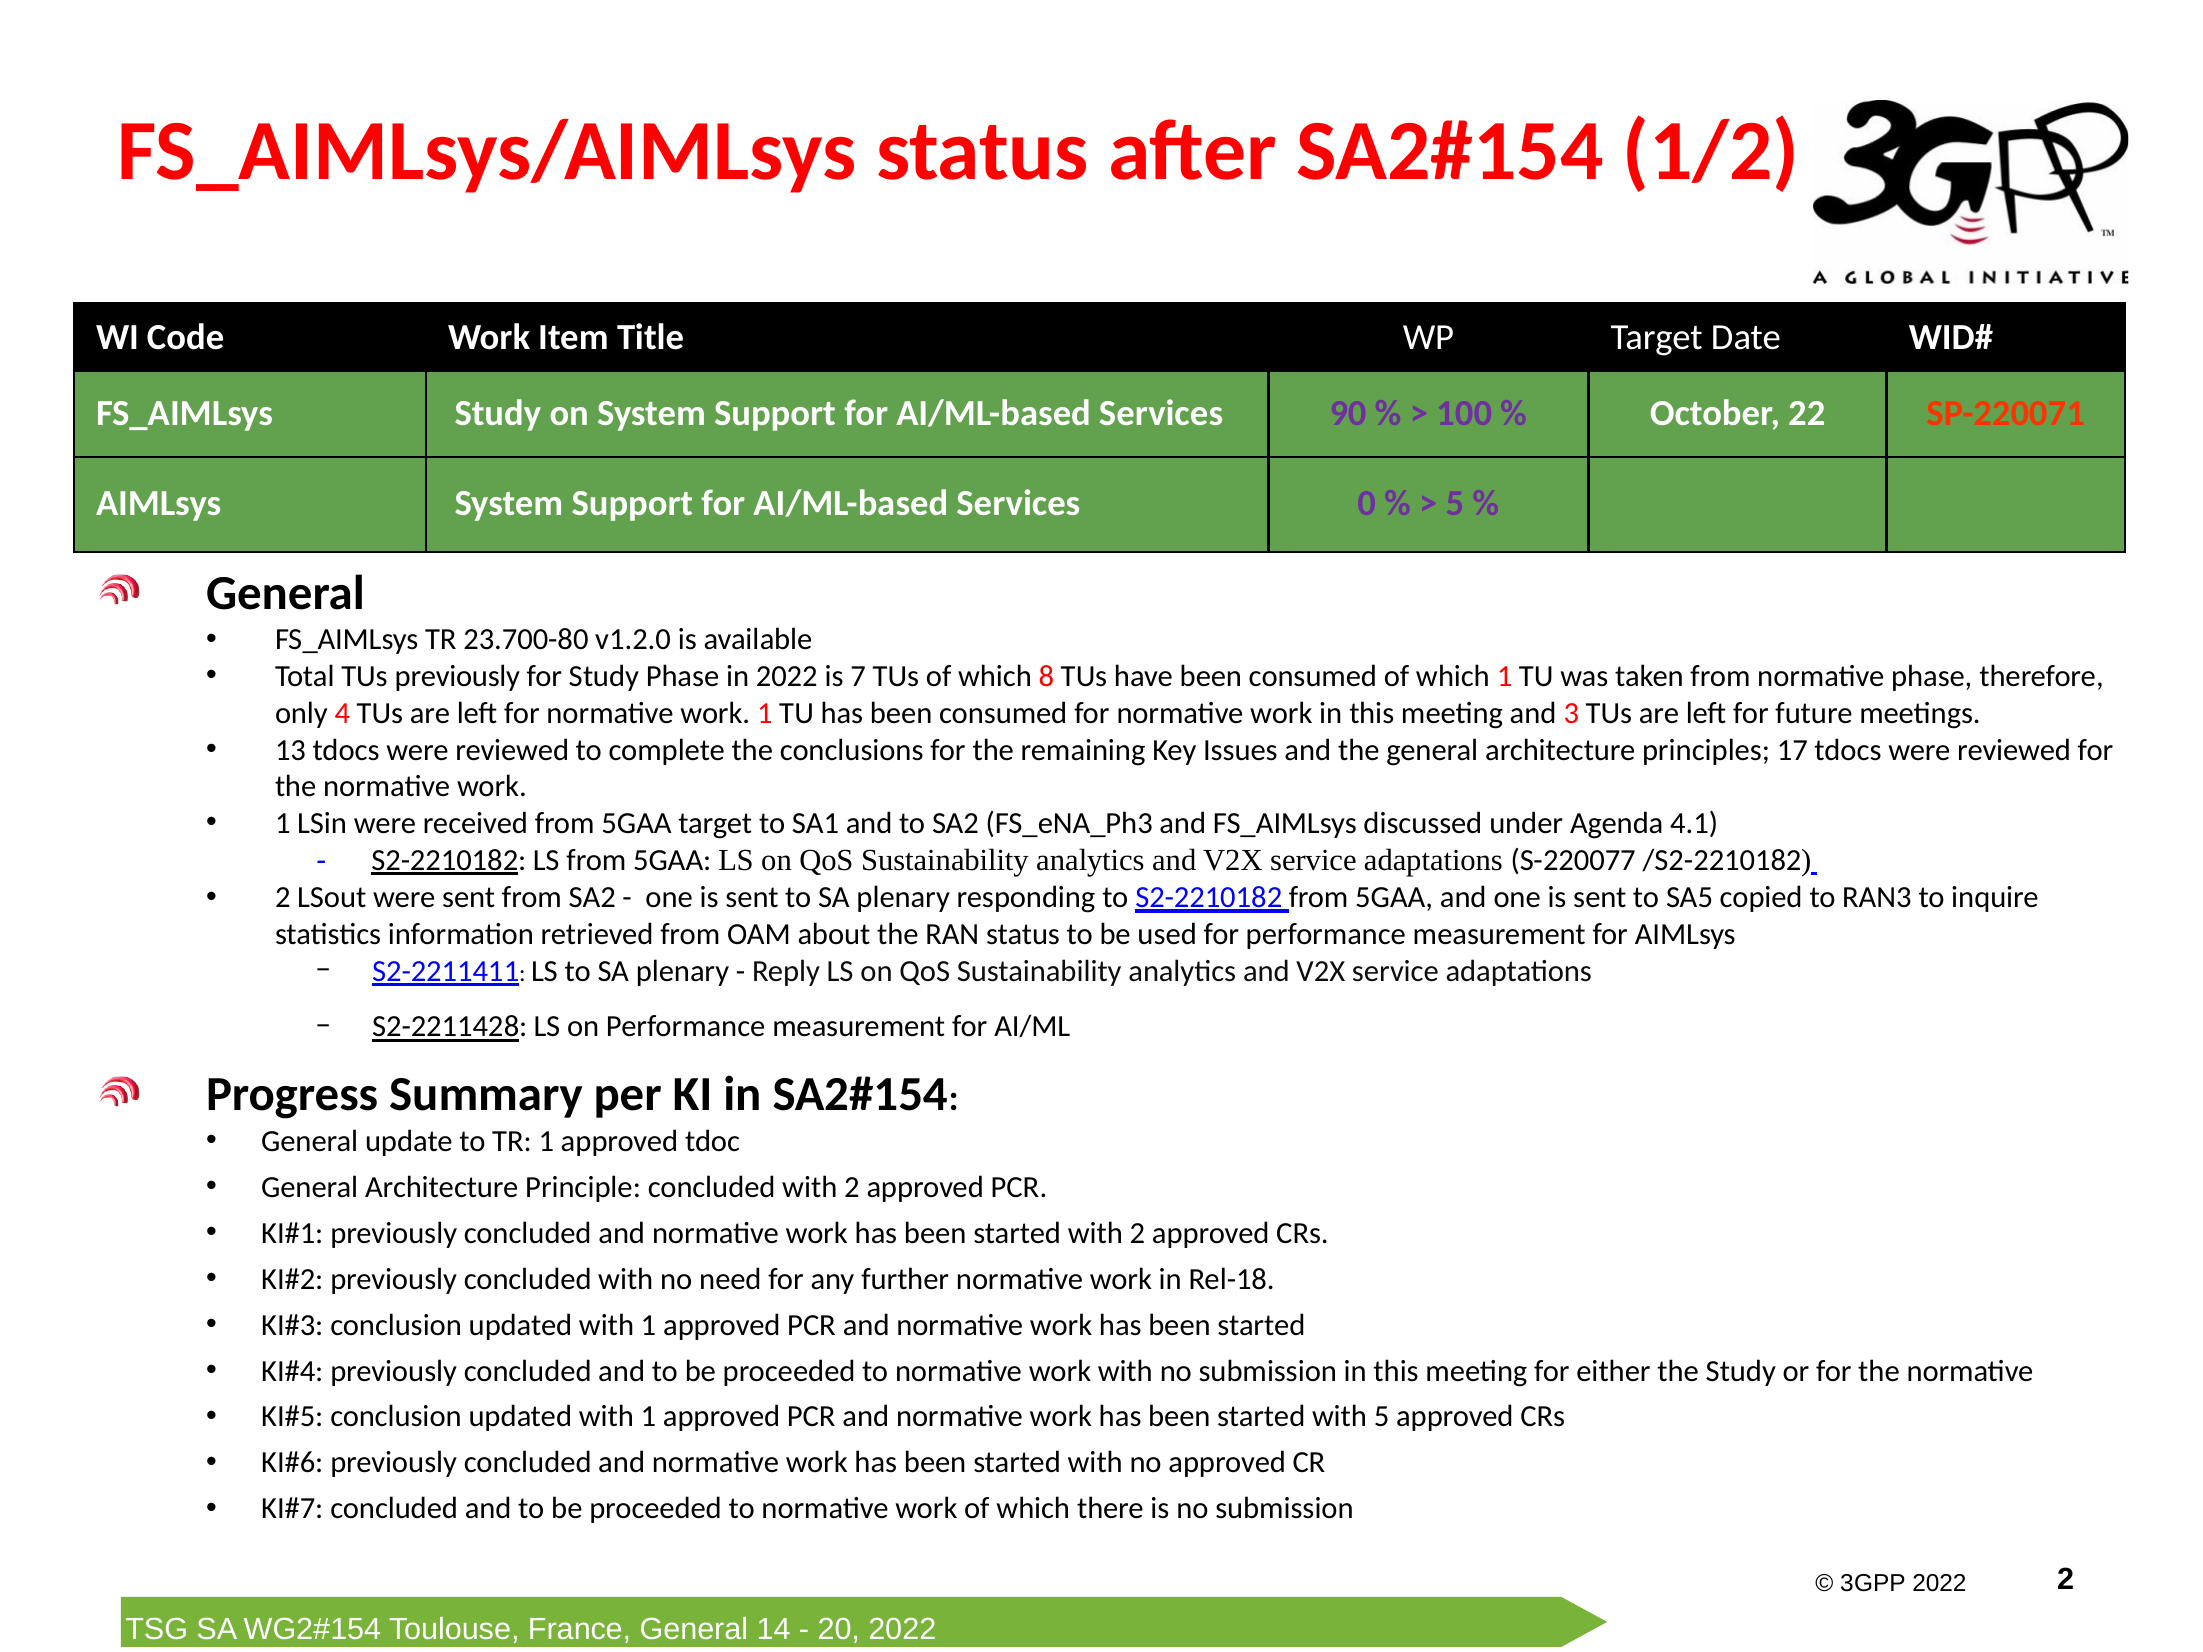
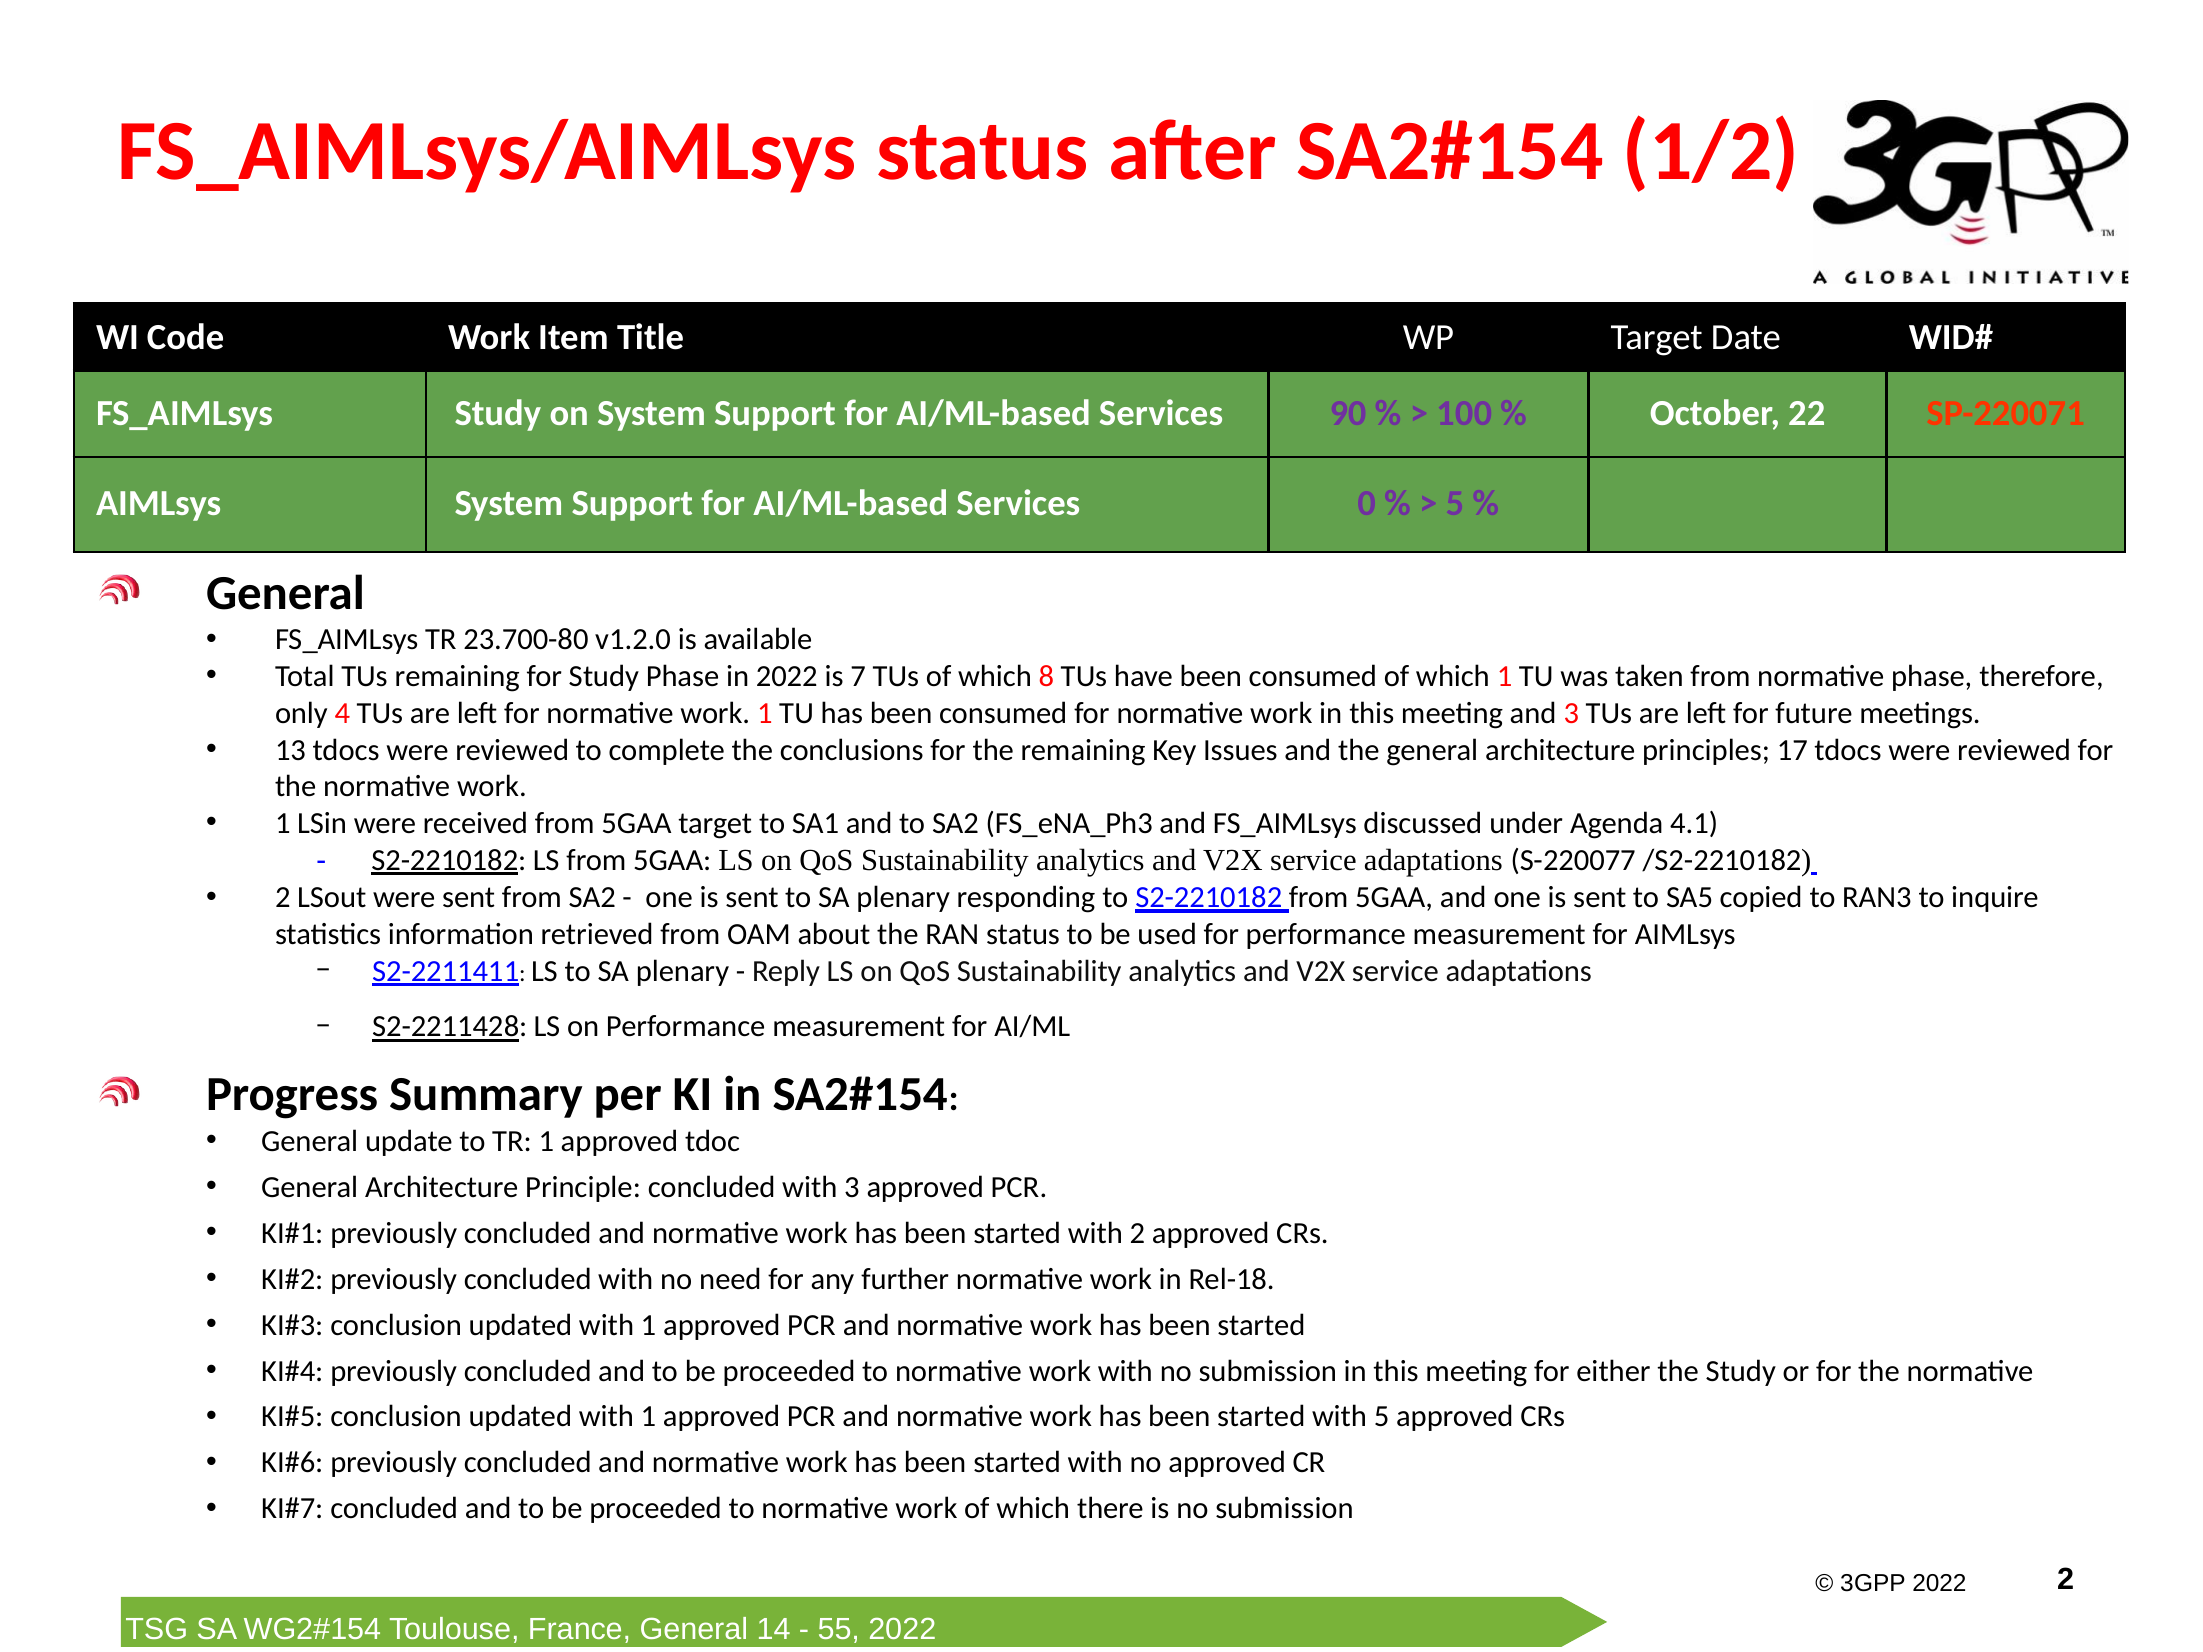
TUs previously: previously -> remaining
concluded with 2: 2 -> 3
20: 20 -> 55
